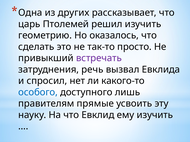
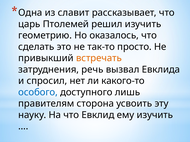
других: других -> славит
встречать colour: purple -> orange
прямые: прямые -> сторона
